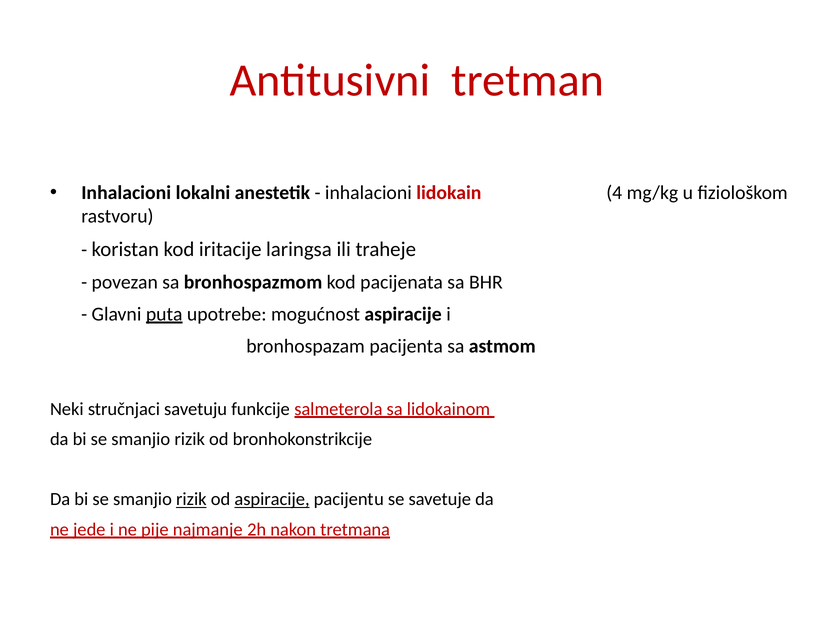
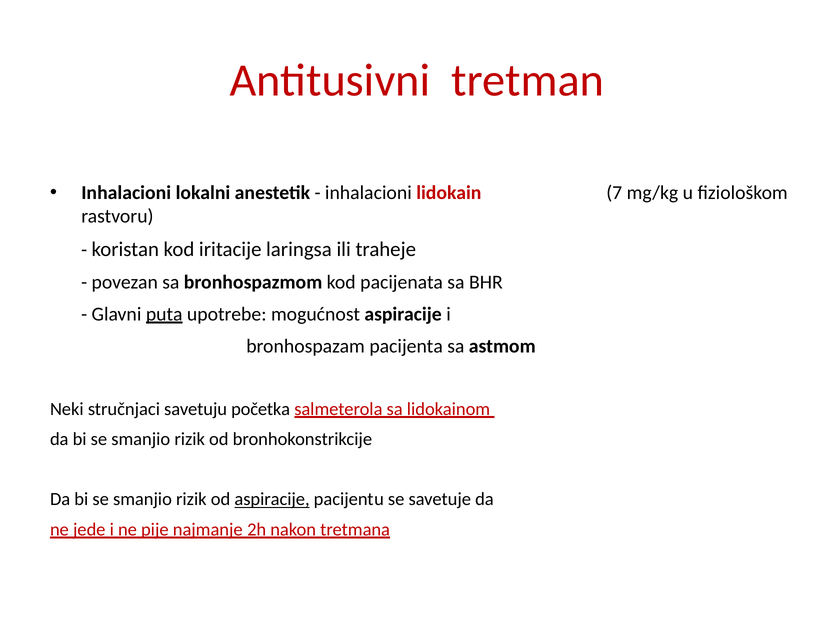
4: 4 -> 7
funkcije: funkcije -> početka
rizik at (191, 499) underline: present -> none
